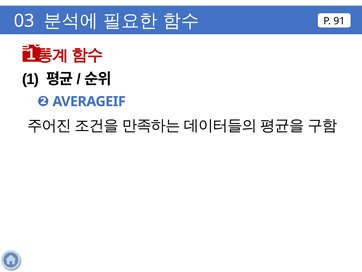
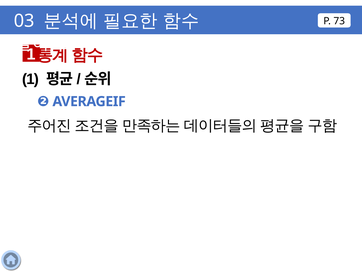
91: 91 -> 73
